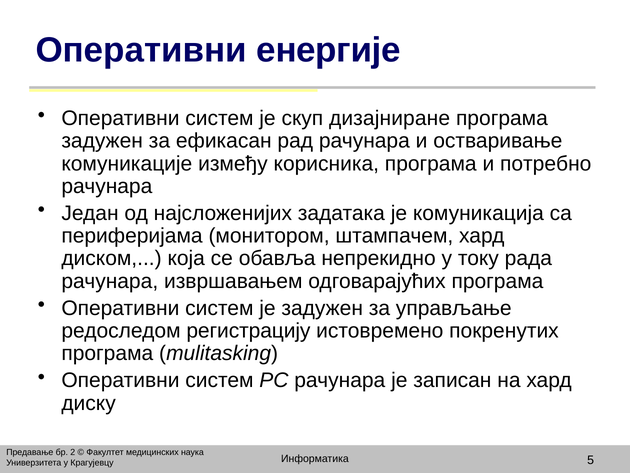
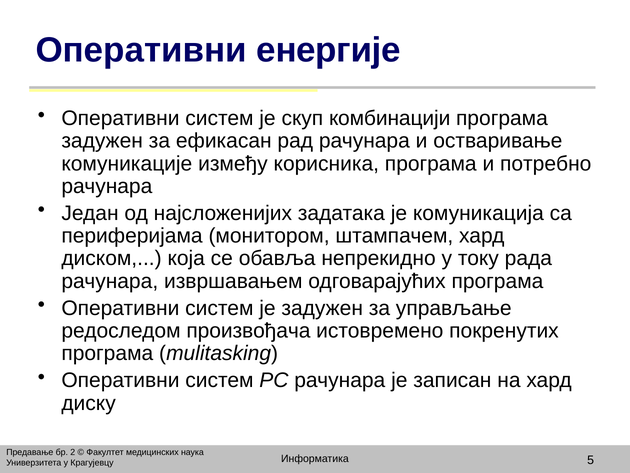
дизајниране: дизајниране -> комбинацији
регистрацију: регистрацију -> произвођача
